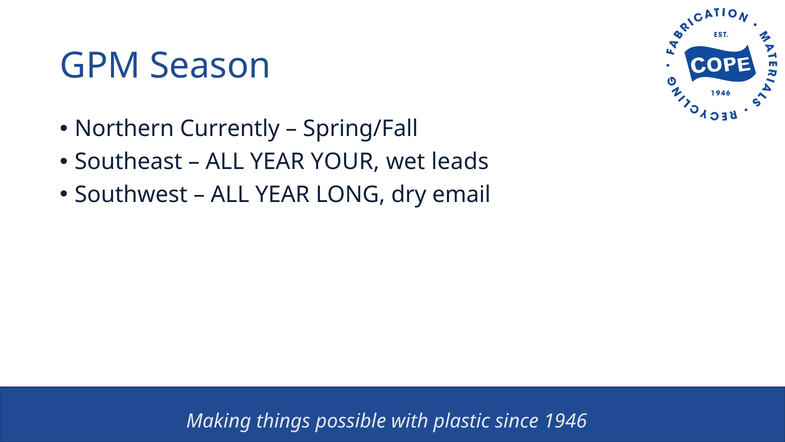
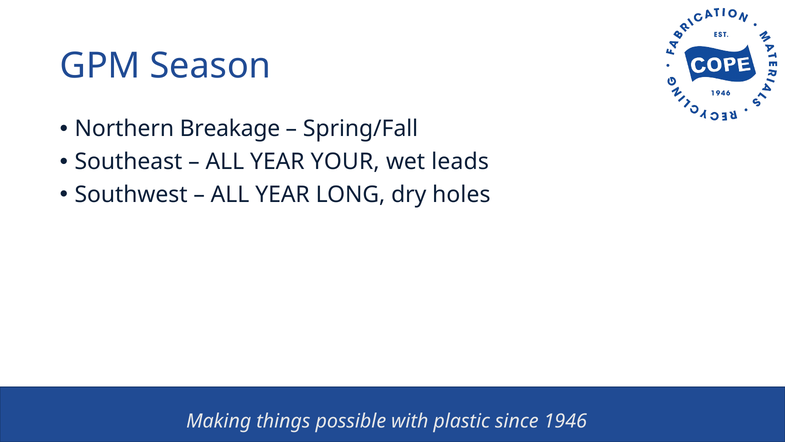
Currently: Currently -> Breakage
email: email -> holes
